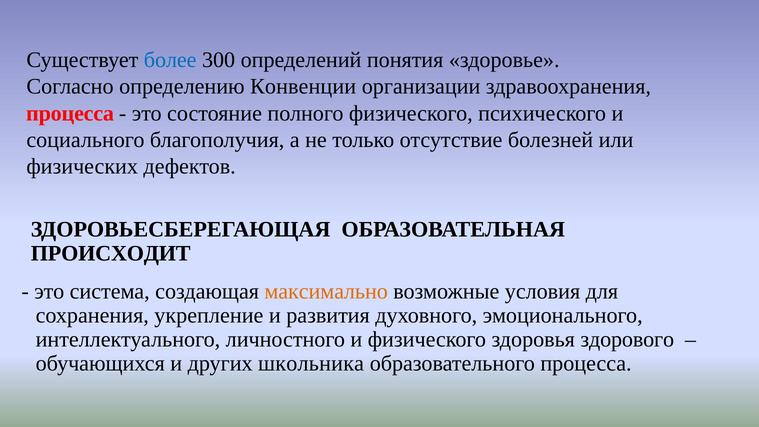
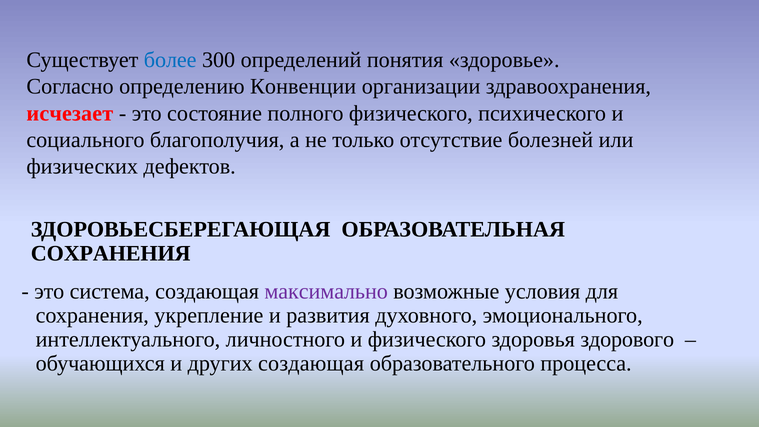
процесса at (70, 113): процесса -> исчезает
ПРОИСХОДИТ at (111, 253): ПРОИСХОДИТ -> СОХРАНЕНИЯ
максимально colour: orange -> purple
других школьника: школьника -> создающая
